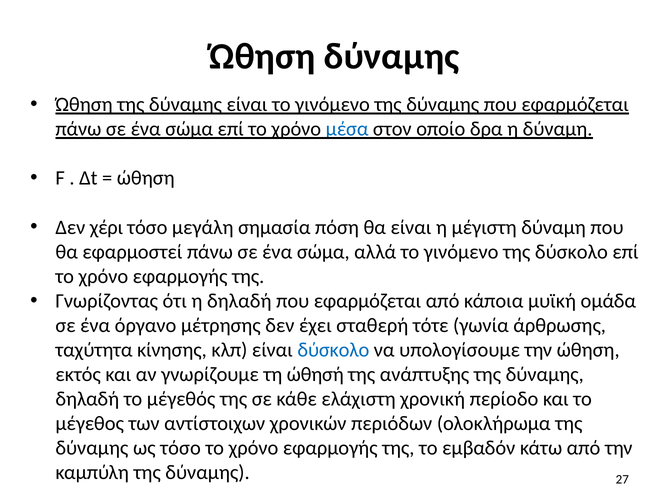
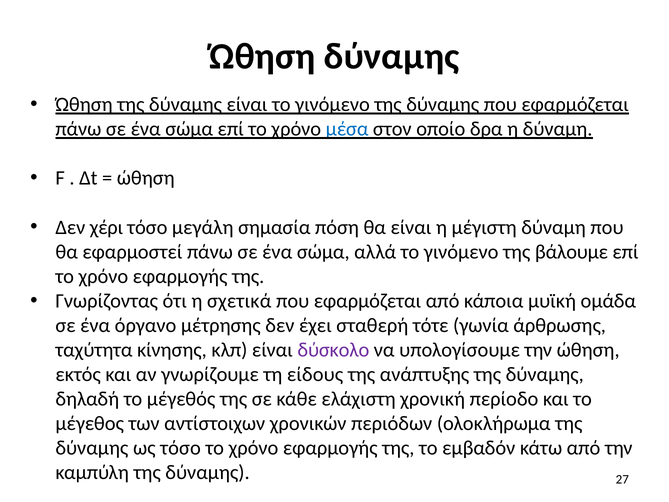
της δύσκολο: δύσκολο -> βάλουμε
η δηλαδή: δηλαδή -> σχετικά
δύσκολο at (333, 350) colour: blue -> purple
ώθησή: ώθησή -> είδους
